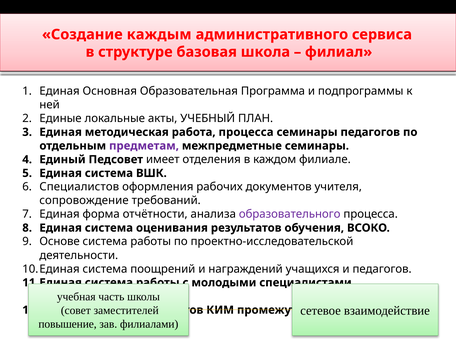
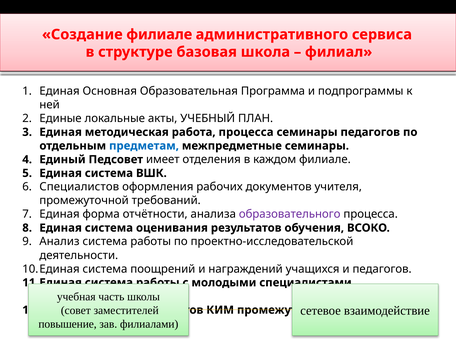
Создание каждым: каждым -> филиале
предметам colour: purple -> blue
сопровождение at (84, 201): сопровождение -> промежуточной
Основе: Основе -> Анализ
